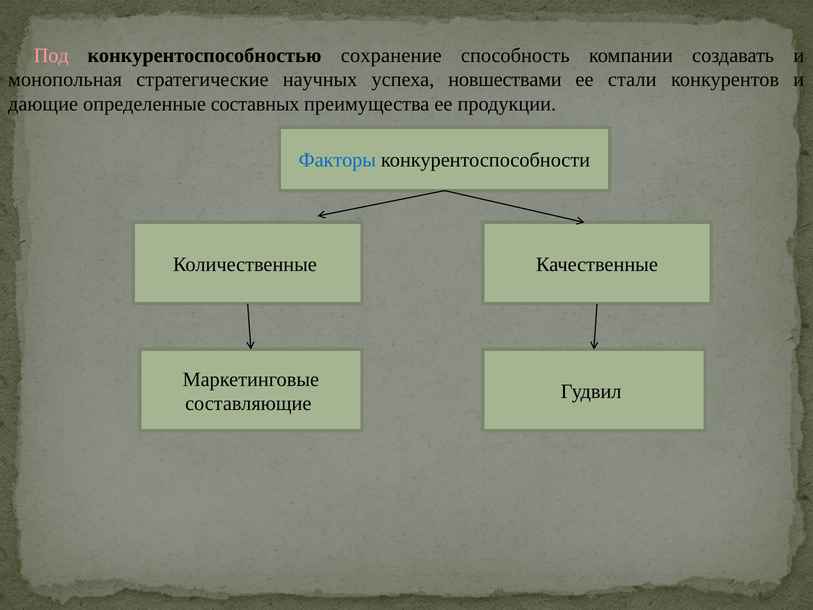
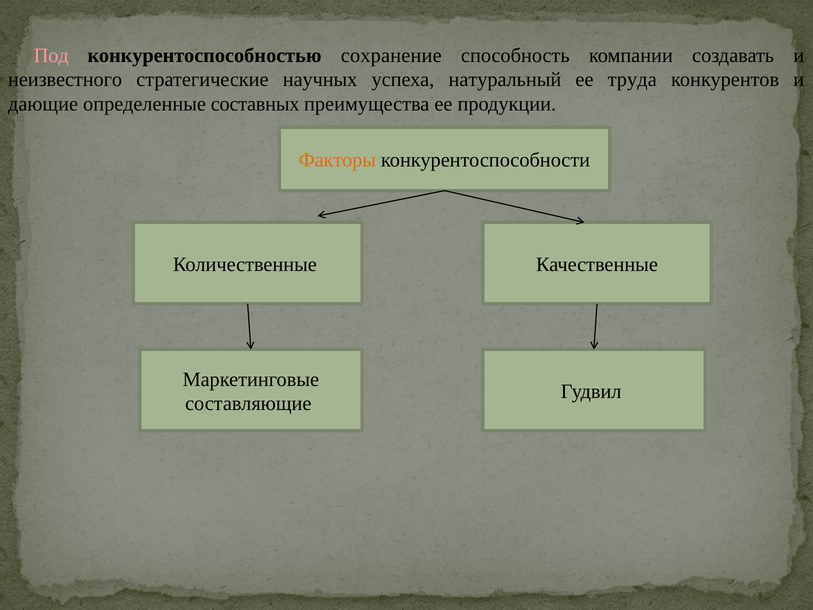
монопольная: монопольная -> неизвестного
новшествами: новшествами -> натуральный
стали: стали -> труда
Факторы colour: blue -> orange
